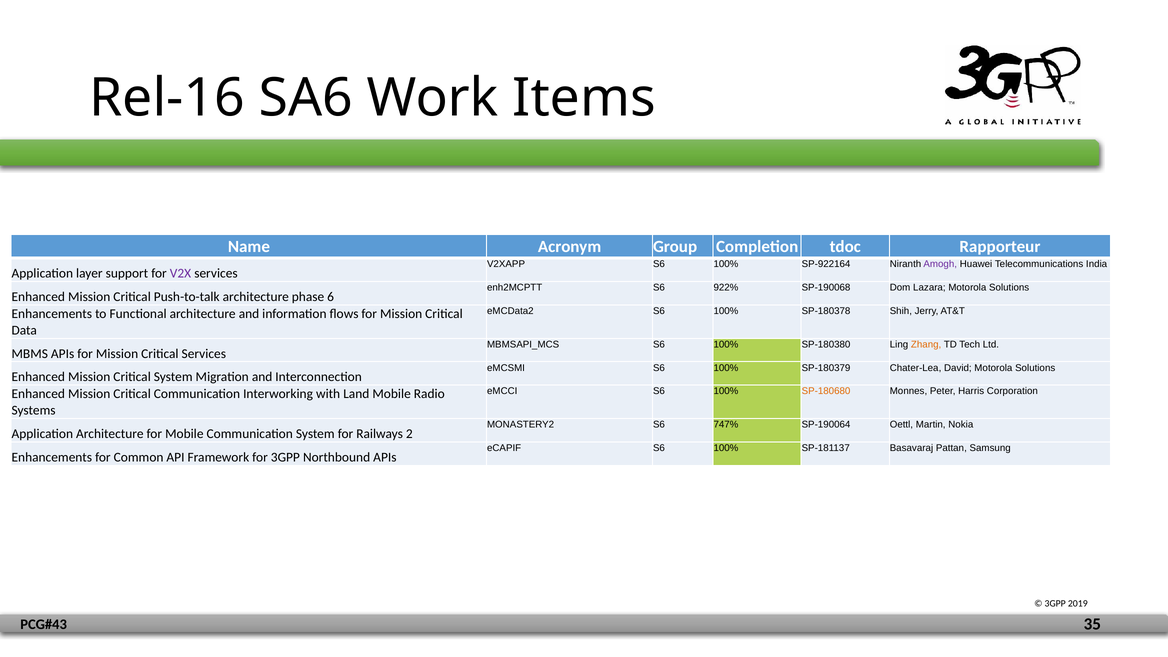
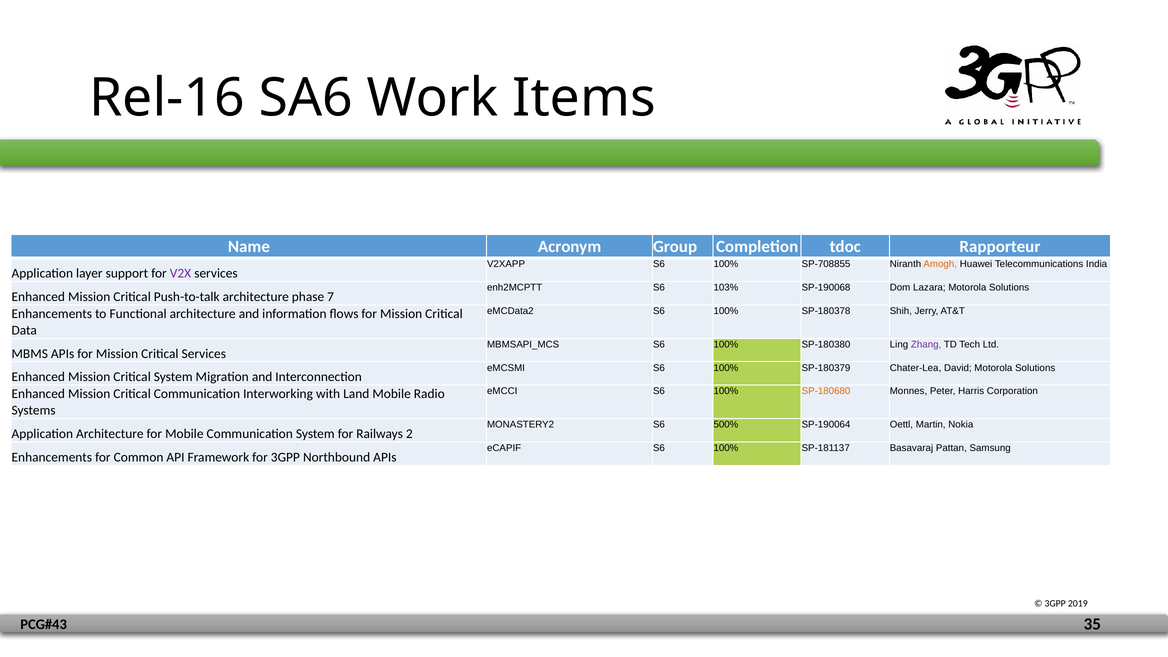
SP-922164: SP-922164 -> SP-708855
Amogh colour: purple -> orange
922%: 922% -> 103%
6: 6 -> 7
Zhang colour: orange -> purple
747%: 747% -> 500%
